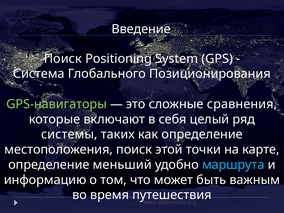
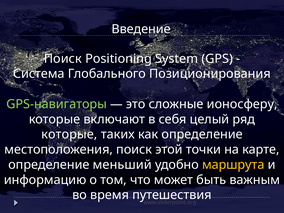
сравнения: сравнения -> ионосферу
системы at (69, 134): системы -> которые
маршрута colour: light blue -> yellow
